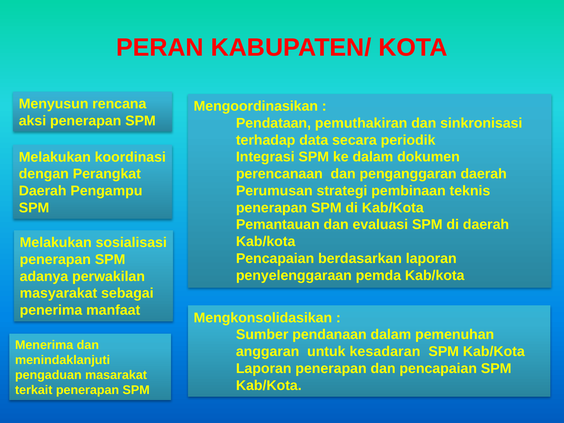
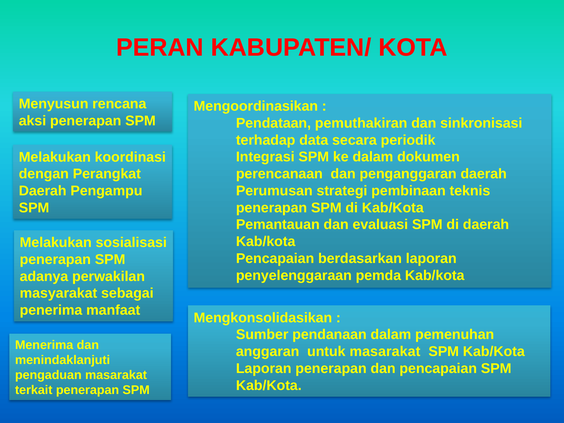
untuk kesadaran: kesadaran -> masarakat
